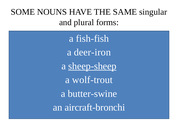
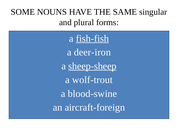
fish-fish underline: none -> present
butter-swine: butter-swine -> blood-swine
aircraft-bronchi: aircraft-bronchi -> aircraft-foreign
